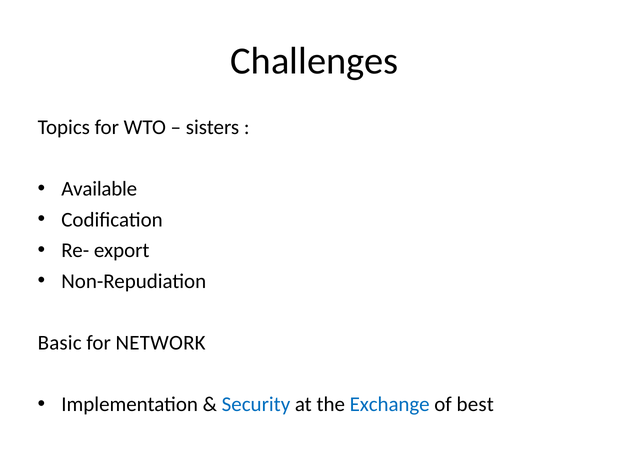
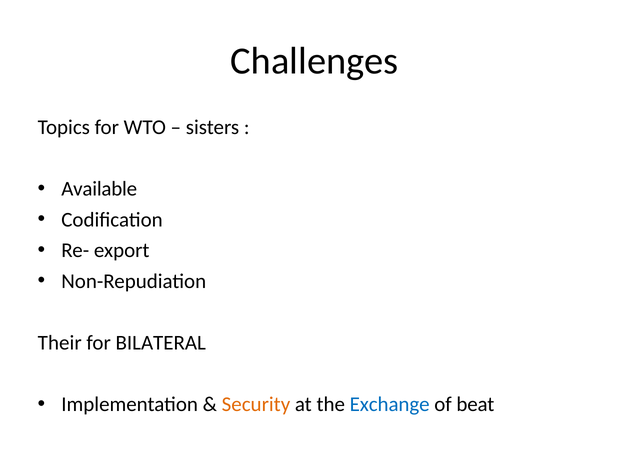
Basic: Basic -> Their
NETWORK: NETWORK -> BILATERAL
Security colour: blue -> orange
best: best -> beat
